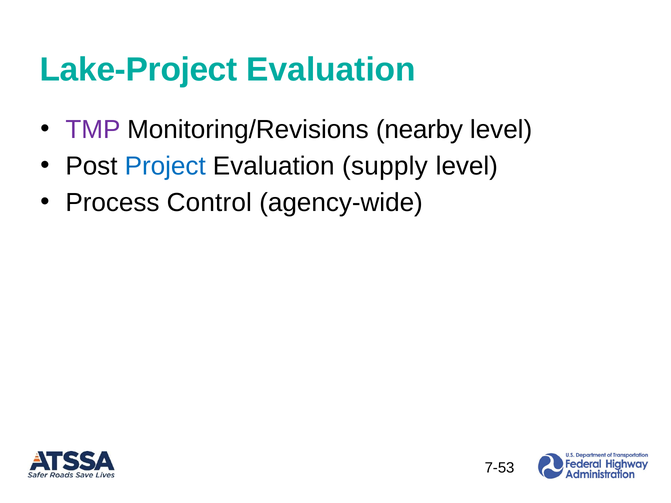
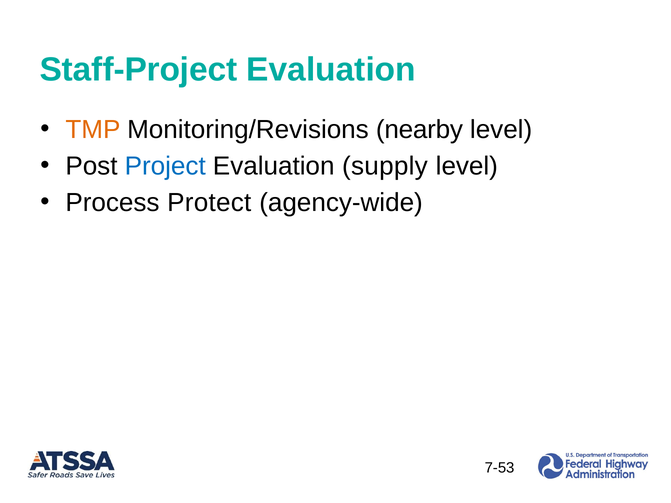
Lake-Project: Lake-Project -> Staff-Project
TMP colour: purple -> orange
Control: Control -> Protect
